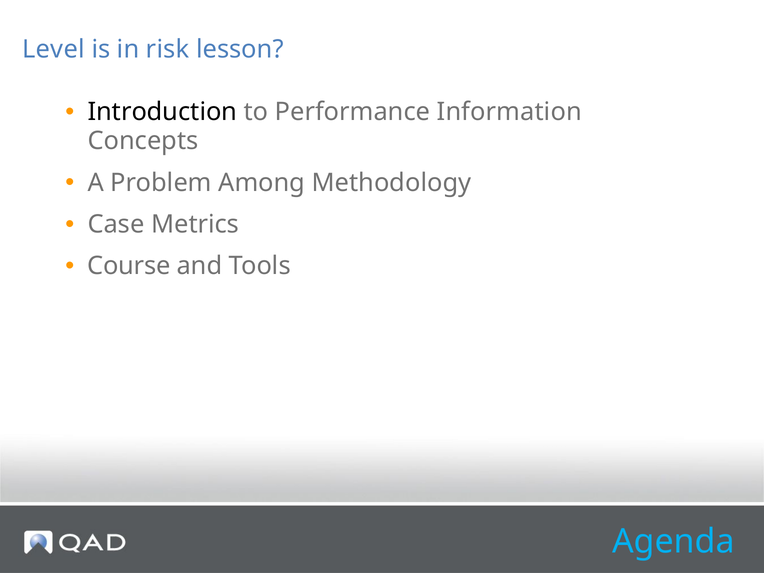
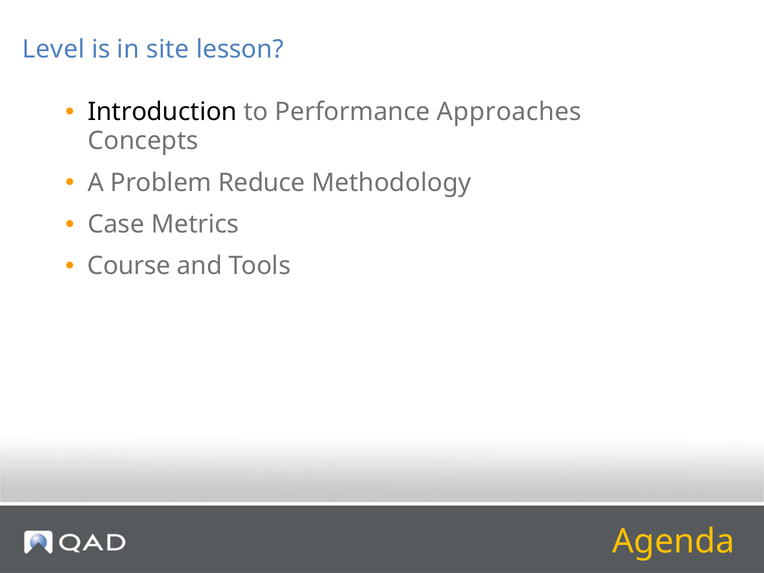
risk: risk -> site
Information: Information -> Approaches
Among: Among -> Reduce
Agenda colour: light blue -> yellow
